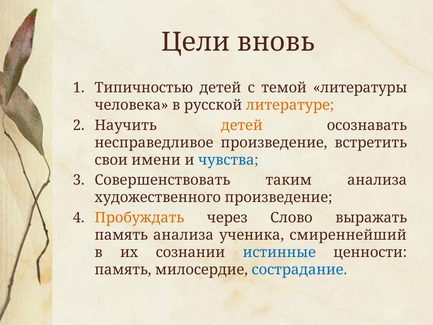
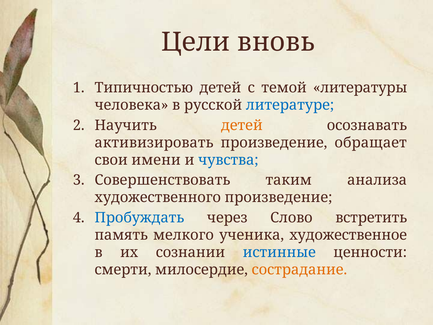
литературе colour: orange -> blue
несправедливое: несправедливое -> активизировать
встретить: встретить -> обращает
Пробуждать colour: orange -> blue
выражать: выражать -> встретить
память анализа: анализа -> мелкого
смиреннейший: смиреннейший -> художественное
память at (123, 269): память -> смерти
сострадание colour: blue -> orange
